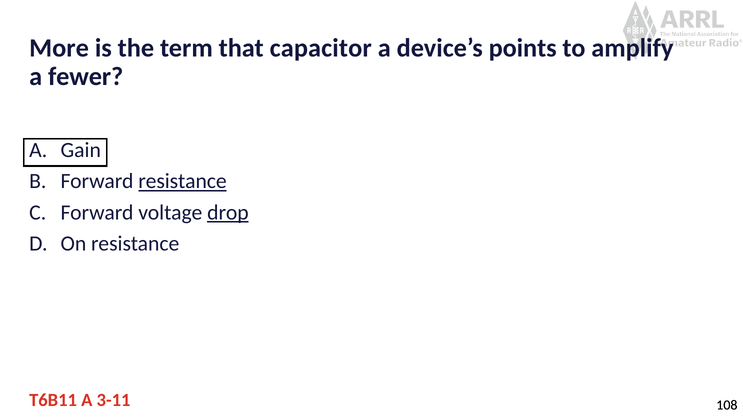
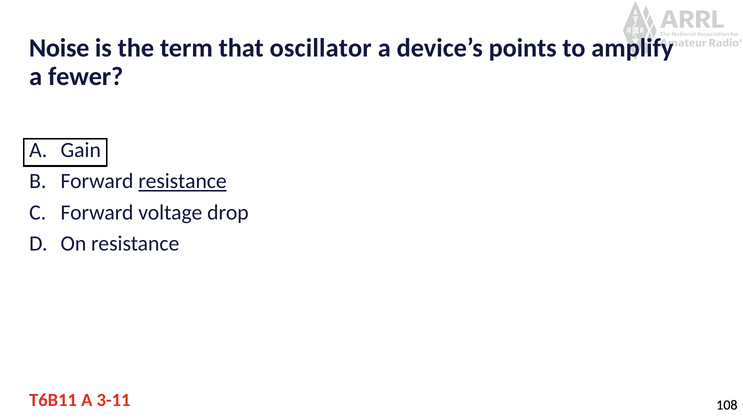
More: More -> Noise
capacitor: capacitor -> oscillator
drop underline: present -> none
